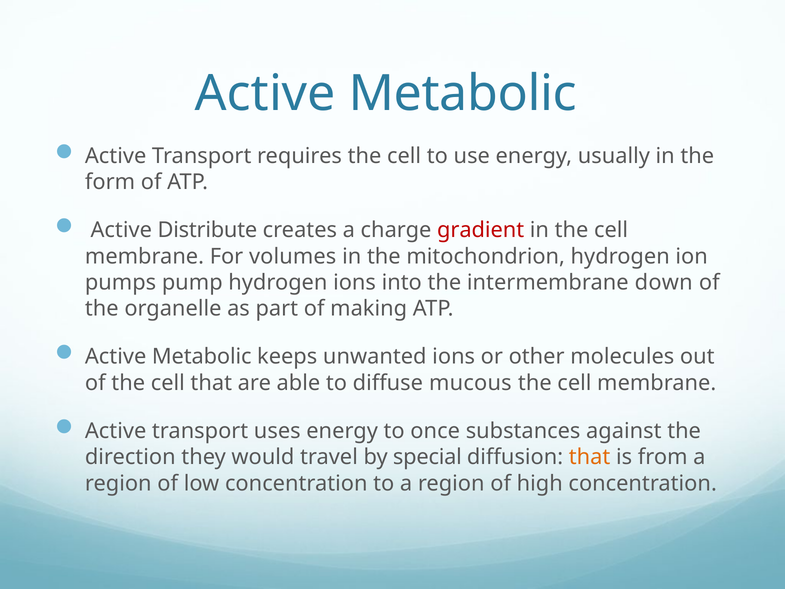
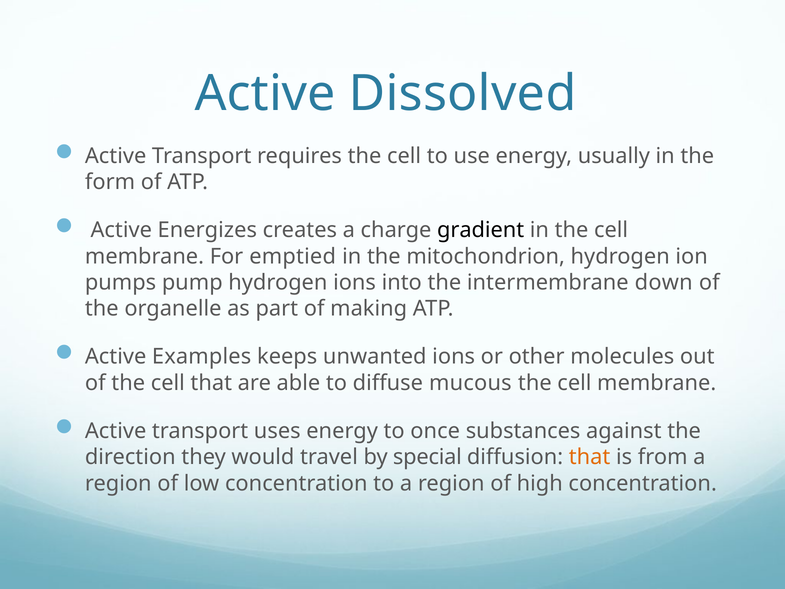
Metabolic at (463, 93): Metabolic -> Dissolved
Distribute: Distribute -> Energizes
gradient colour: red -> black
volumes: volumes -> emptied
Metabolic at (202, 357): Metabolic -> Examples
